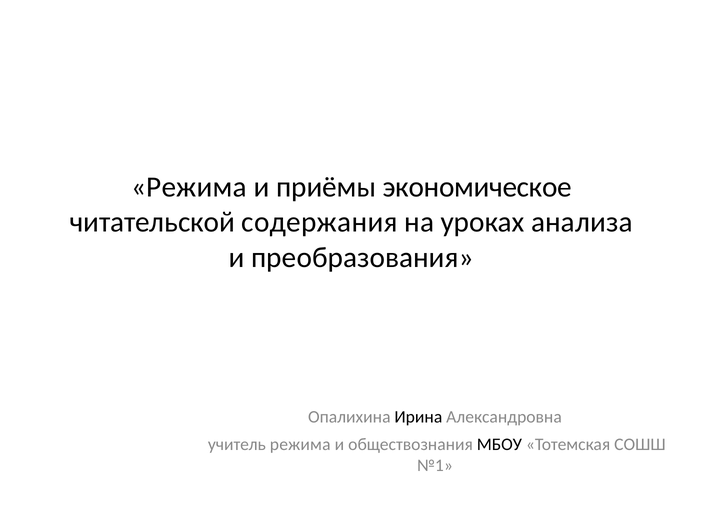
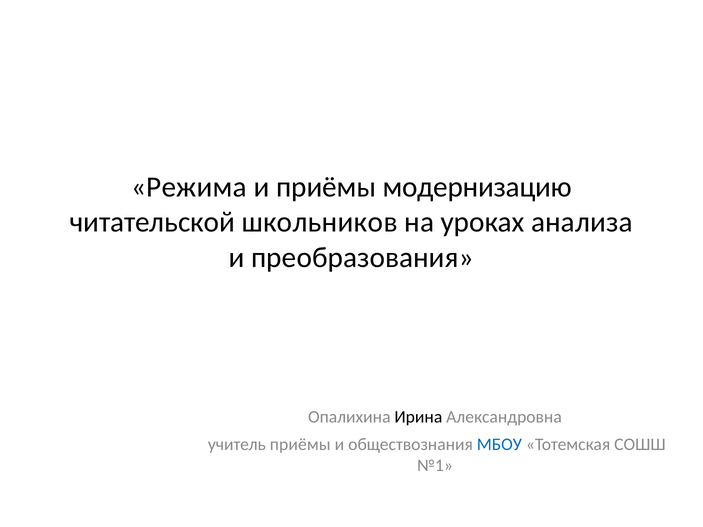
экономическое: экономическое -> модернизацию
содержания: содержания -> школьников
учитель режима: режима -> приёмы
МБОУ colour: black -> blue
